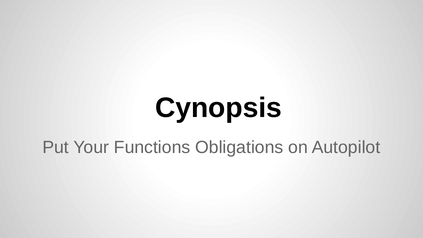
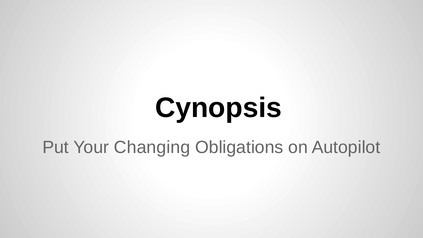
Functions: Functions -> Changing
